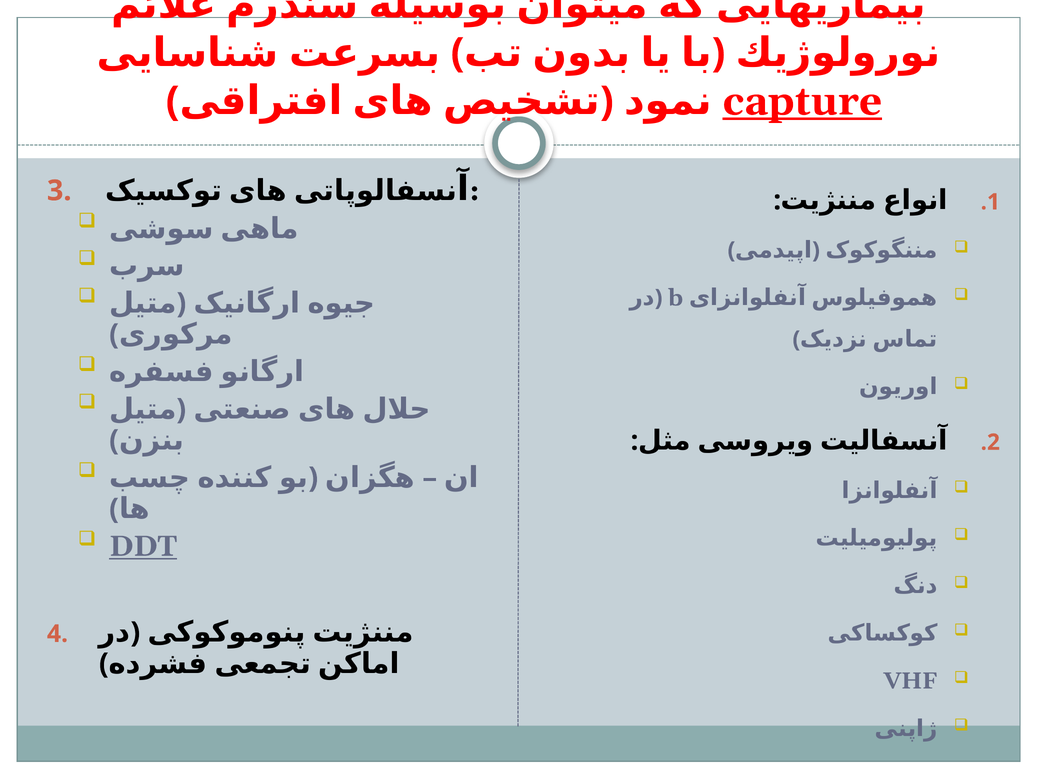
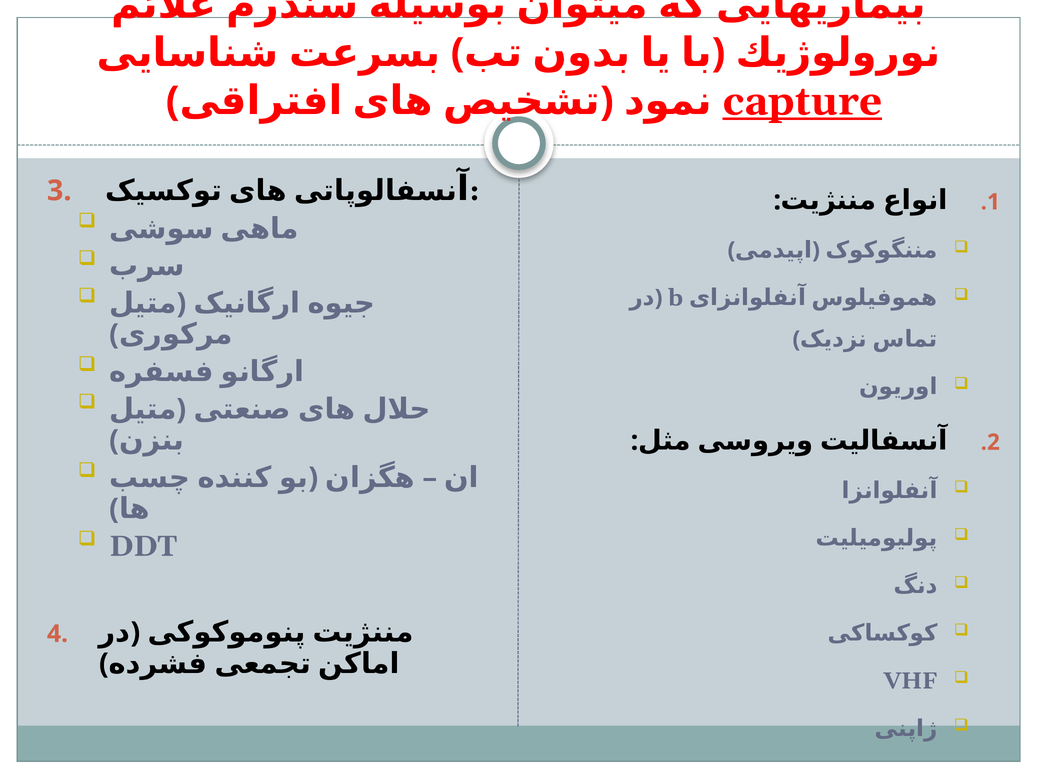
DDT underline: present -> none
